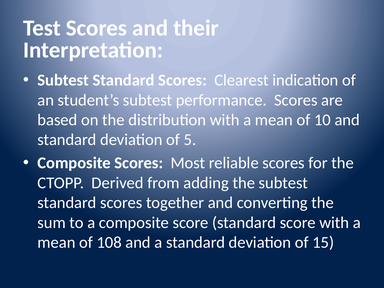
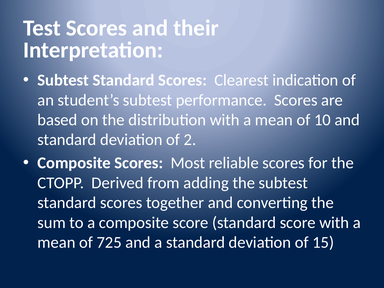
5: 5 -> 2
108: 108 -> 725
